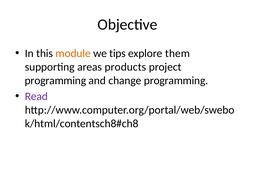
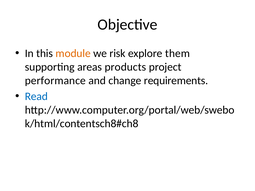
tips: tips -> risk
programming at (55, 81): programming -> performance
change programming: programming -> requirements
Read colour: purple -> blue
